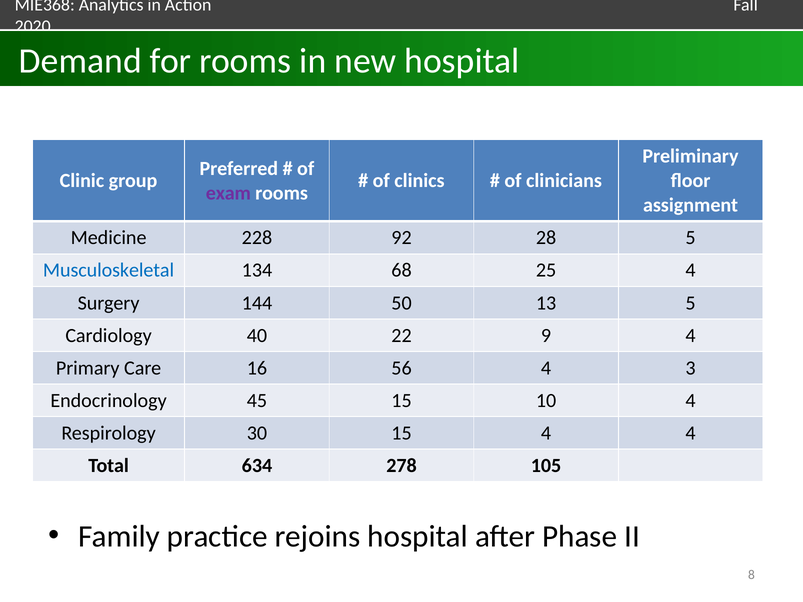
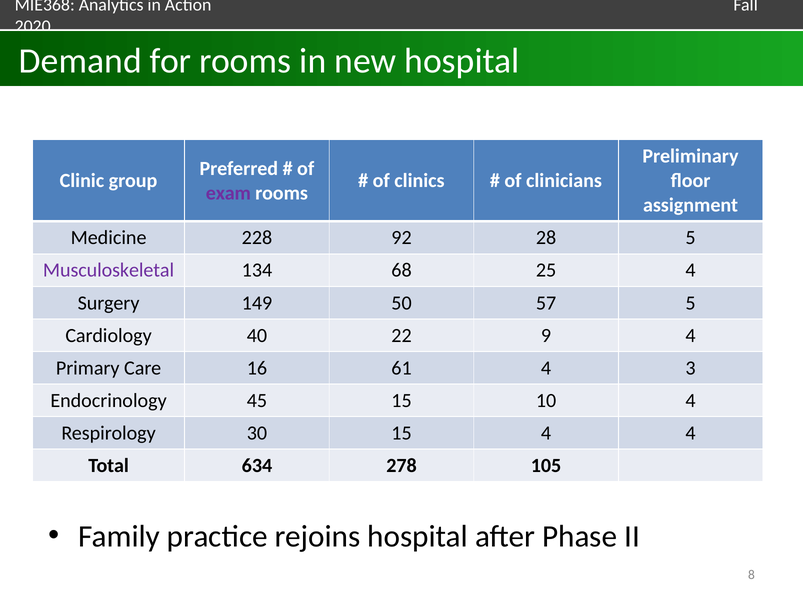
Musculoskeletal colour: blue -> purple
144: 144 -> 149
13: 13 -> 57
56: 56 -> 61
